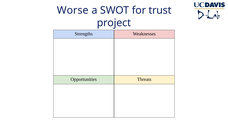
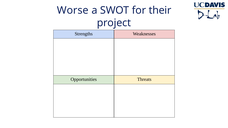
trust: trust -> their
